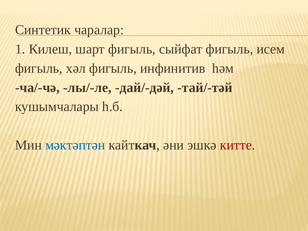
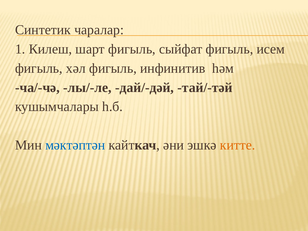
китте colour: red -> orange
